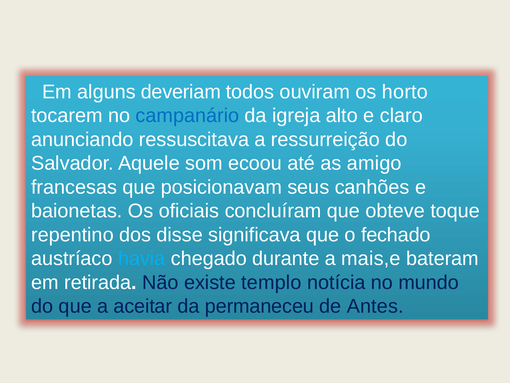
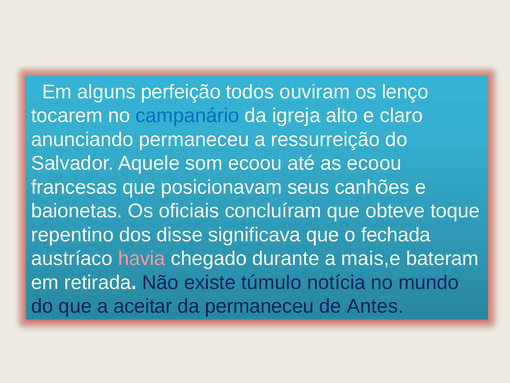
deveriam: deveriam -> perfeição
horto: horto -> lenço
anunciando ressuscitava: ressuscitava -> permaneceu
as amigo: amigo -> ecoou
fechado: fechado -> fechada
havia colour: light blue -> pink
templo: templo -> túmulo
